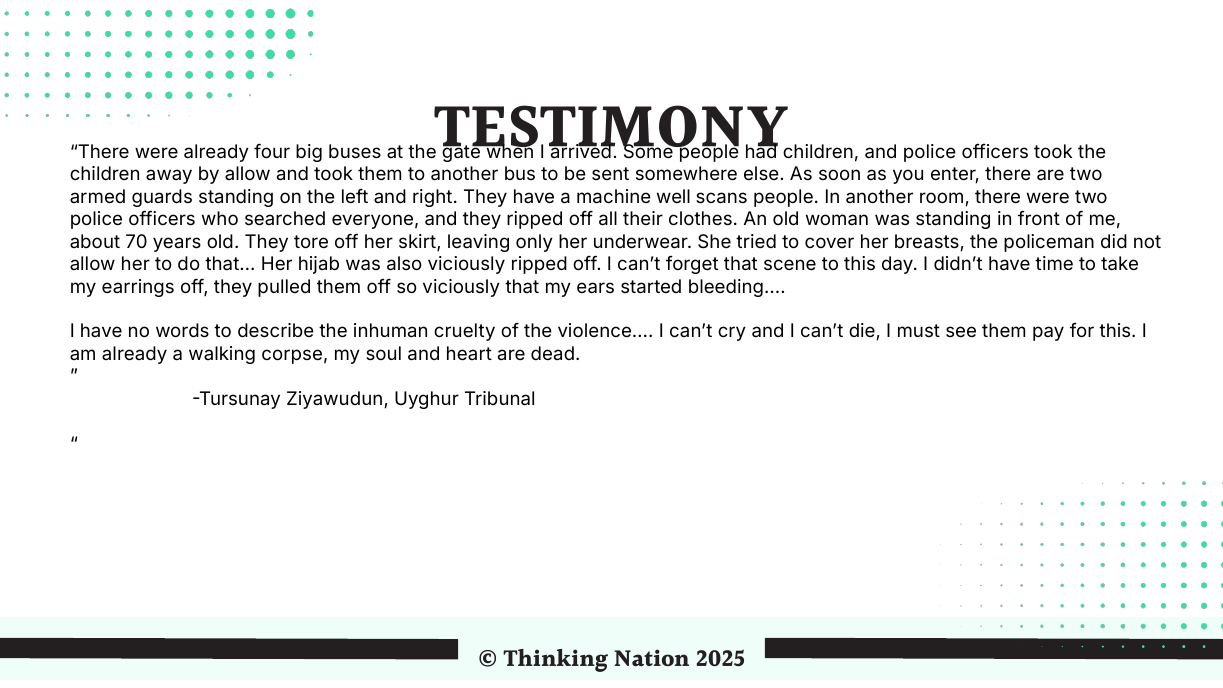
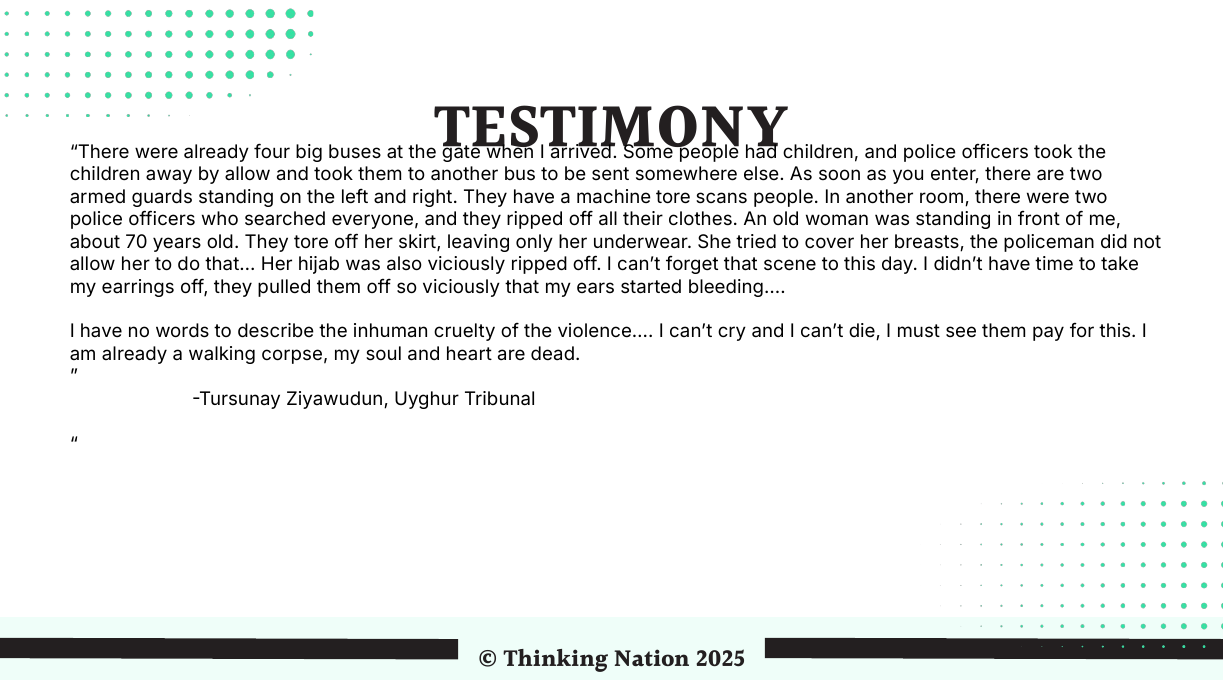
machine well: well -> tore
